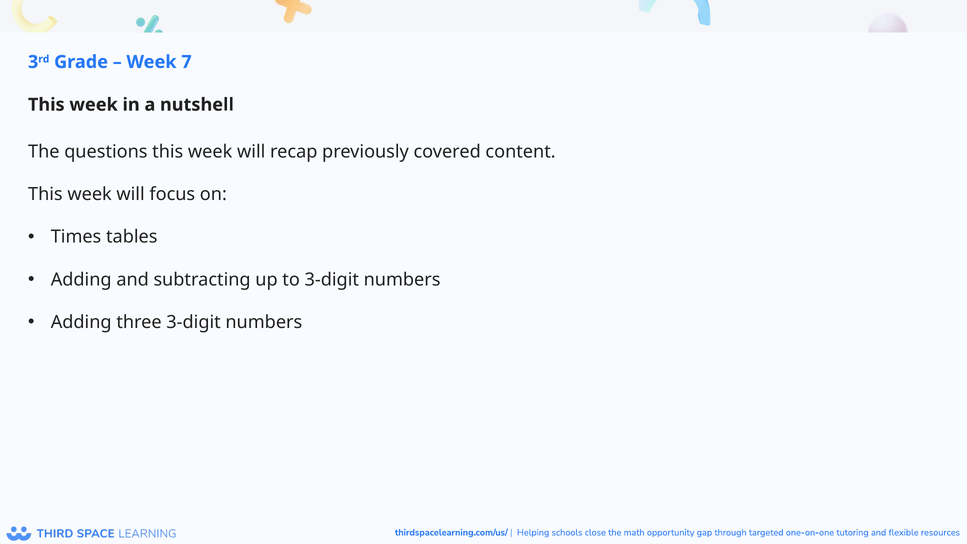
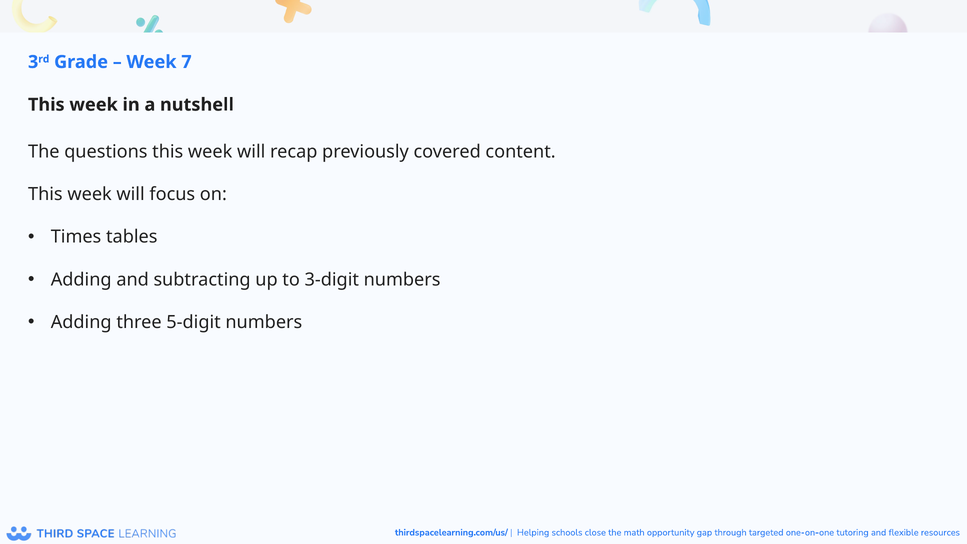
three 3-digit: 3-digit -> 5-digit
